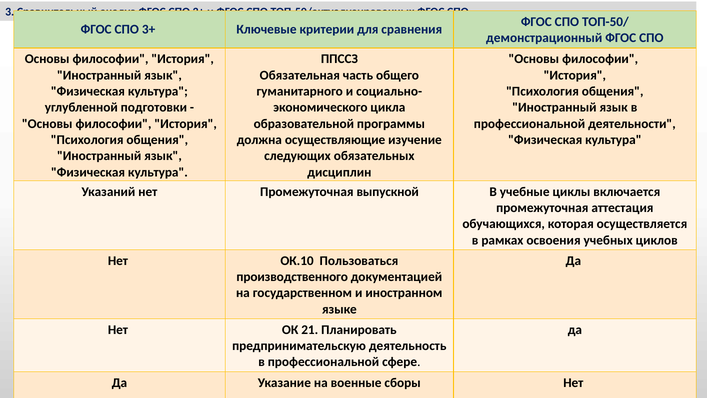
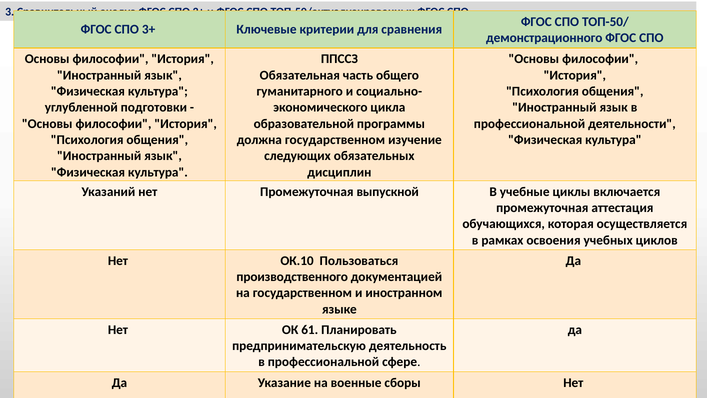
демонстрационный: демонстрационный -> демонстрационного
должна осуществляющие: осуществляющие -> государственном
21: 21 -> 61
